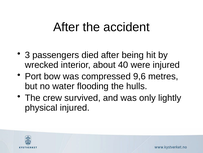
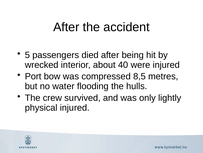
3: 3 -> 5
9,6: 9,6 -> 8,5
